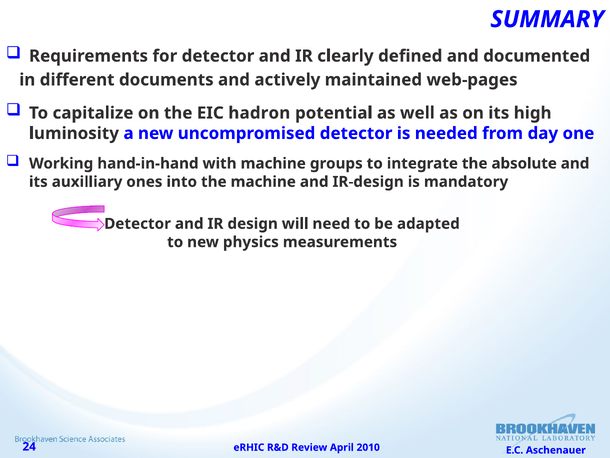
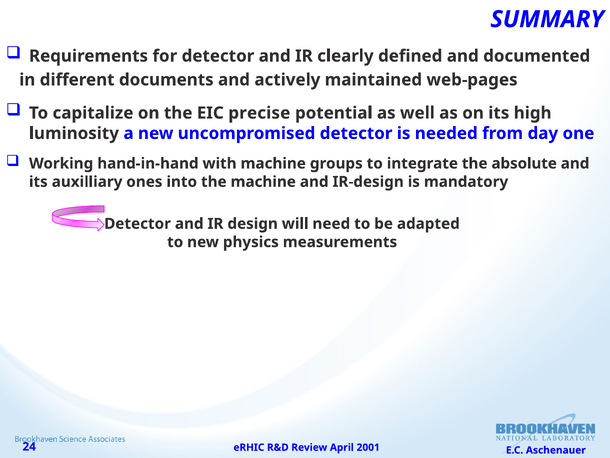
hadron: hadron -> precise
2010: 2010 -> 2001
